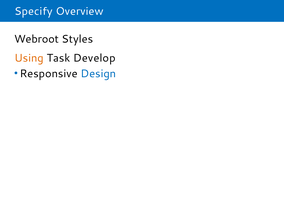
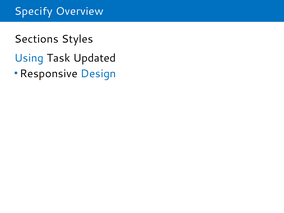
Webroot: Webroot -> Sections
Using colour: orange -> blue
Develop: Develop -> Updated
